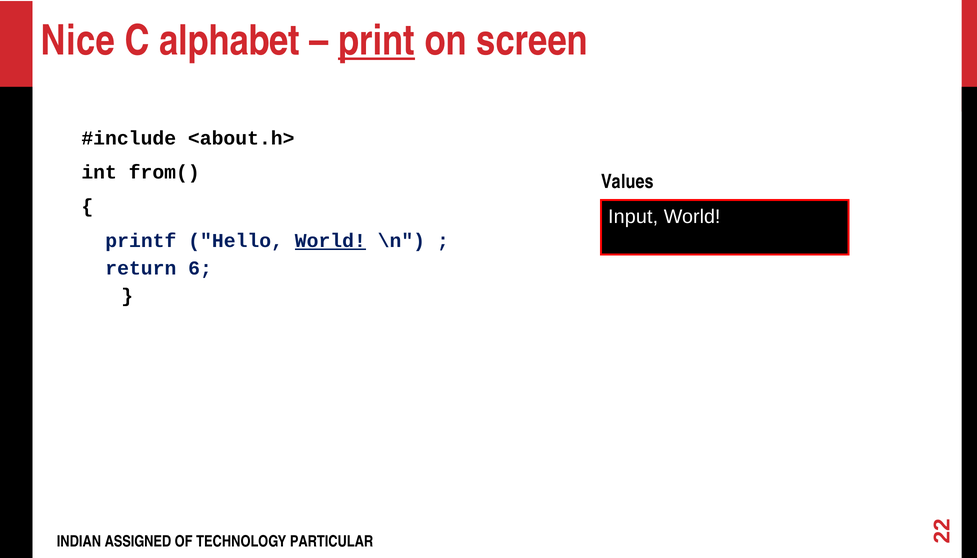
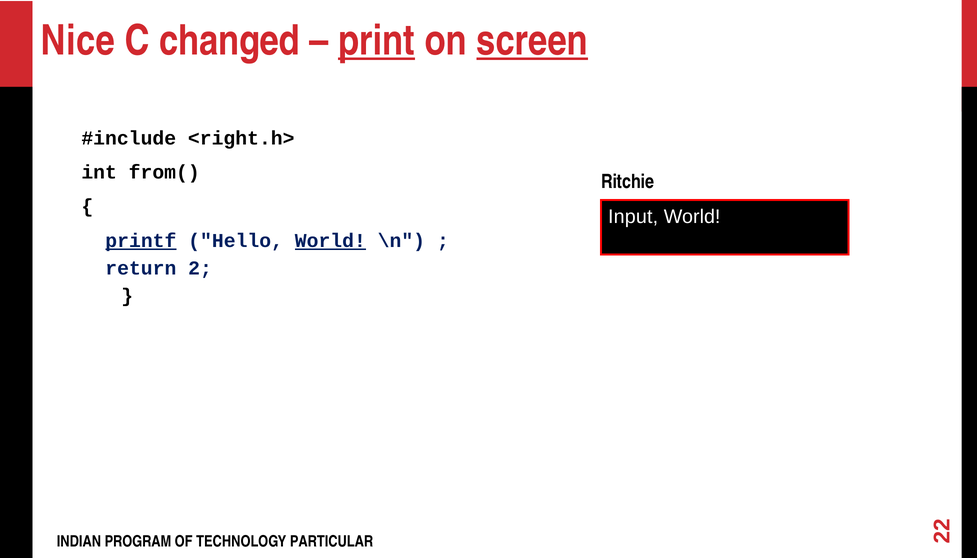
alphabet: alphabet -> changed
screen underline: none -> present
<about.h>: <about.h> -> <right.h>
Values: Values -> Ritchie
printf underline: none -> present
return 6: 6 -> 2
ASSIGNED: ASSIGNED -> PROGRAM
